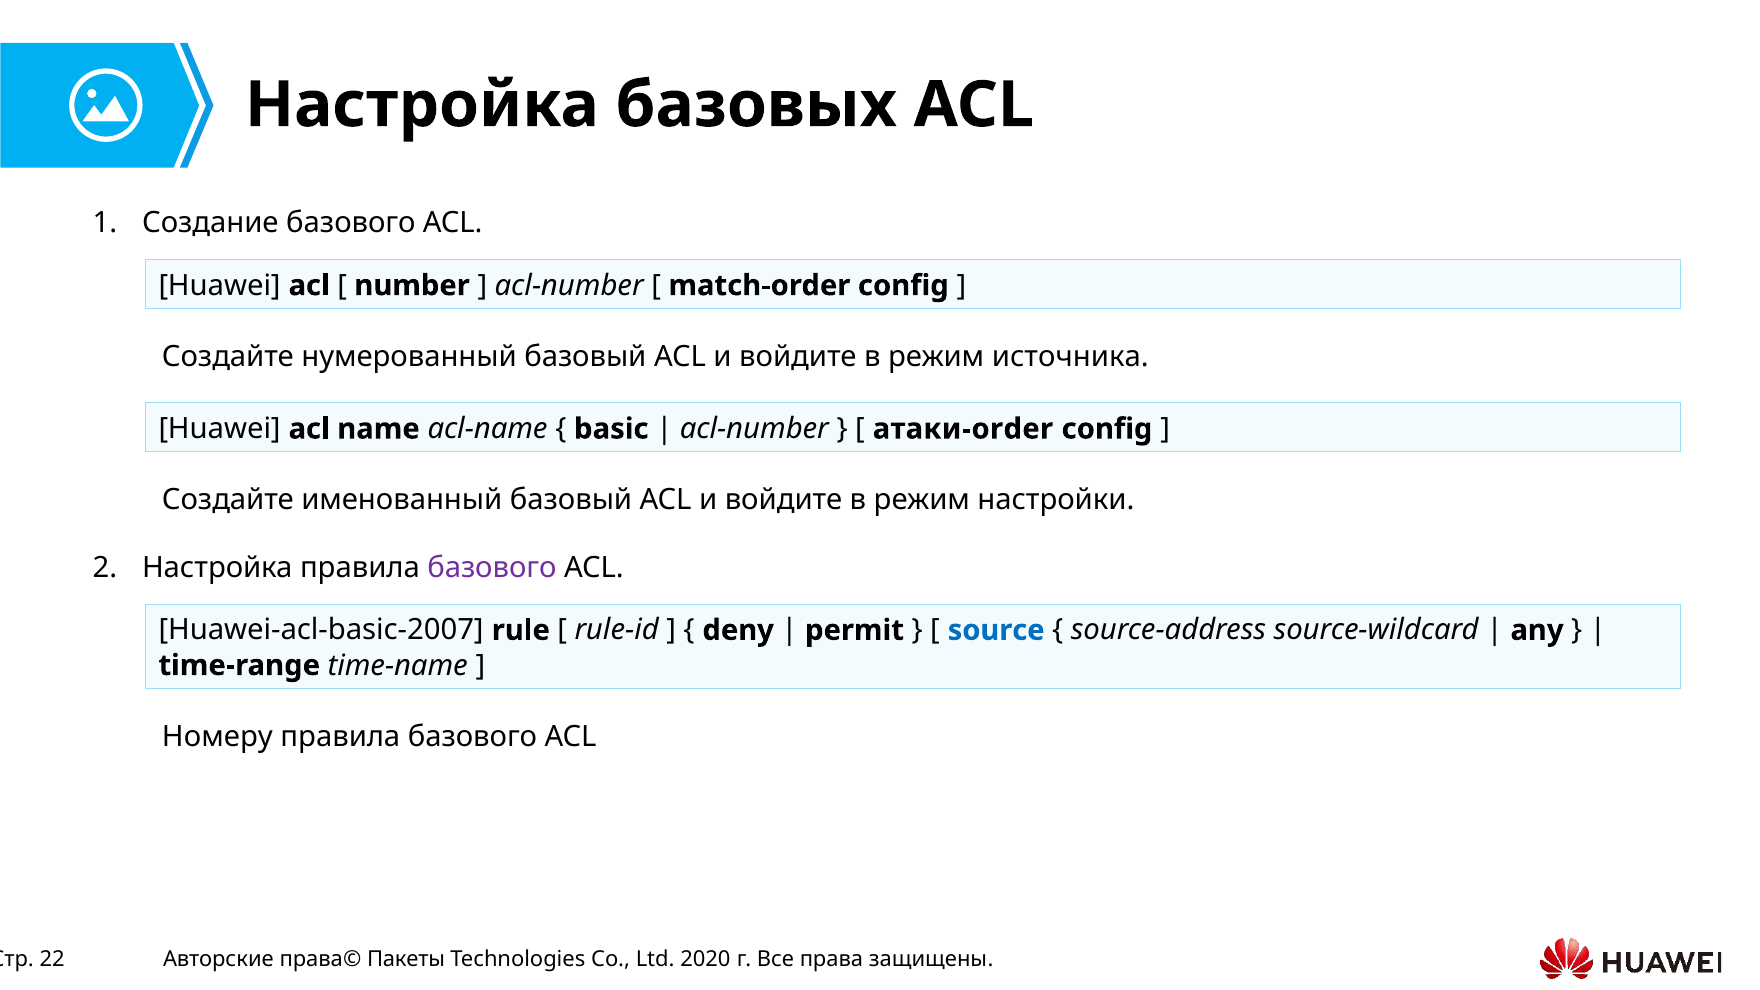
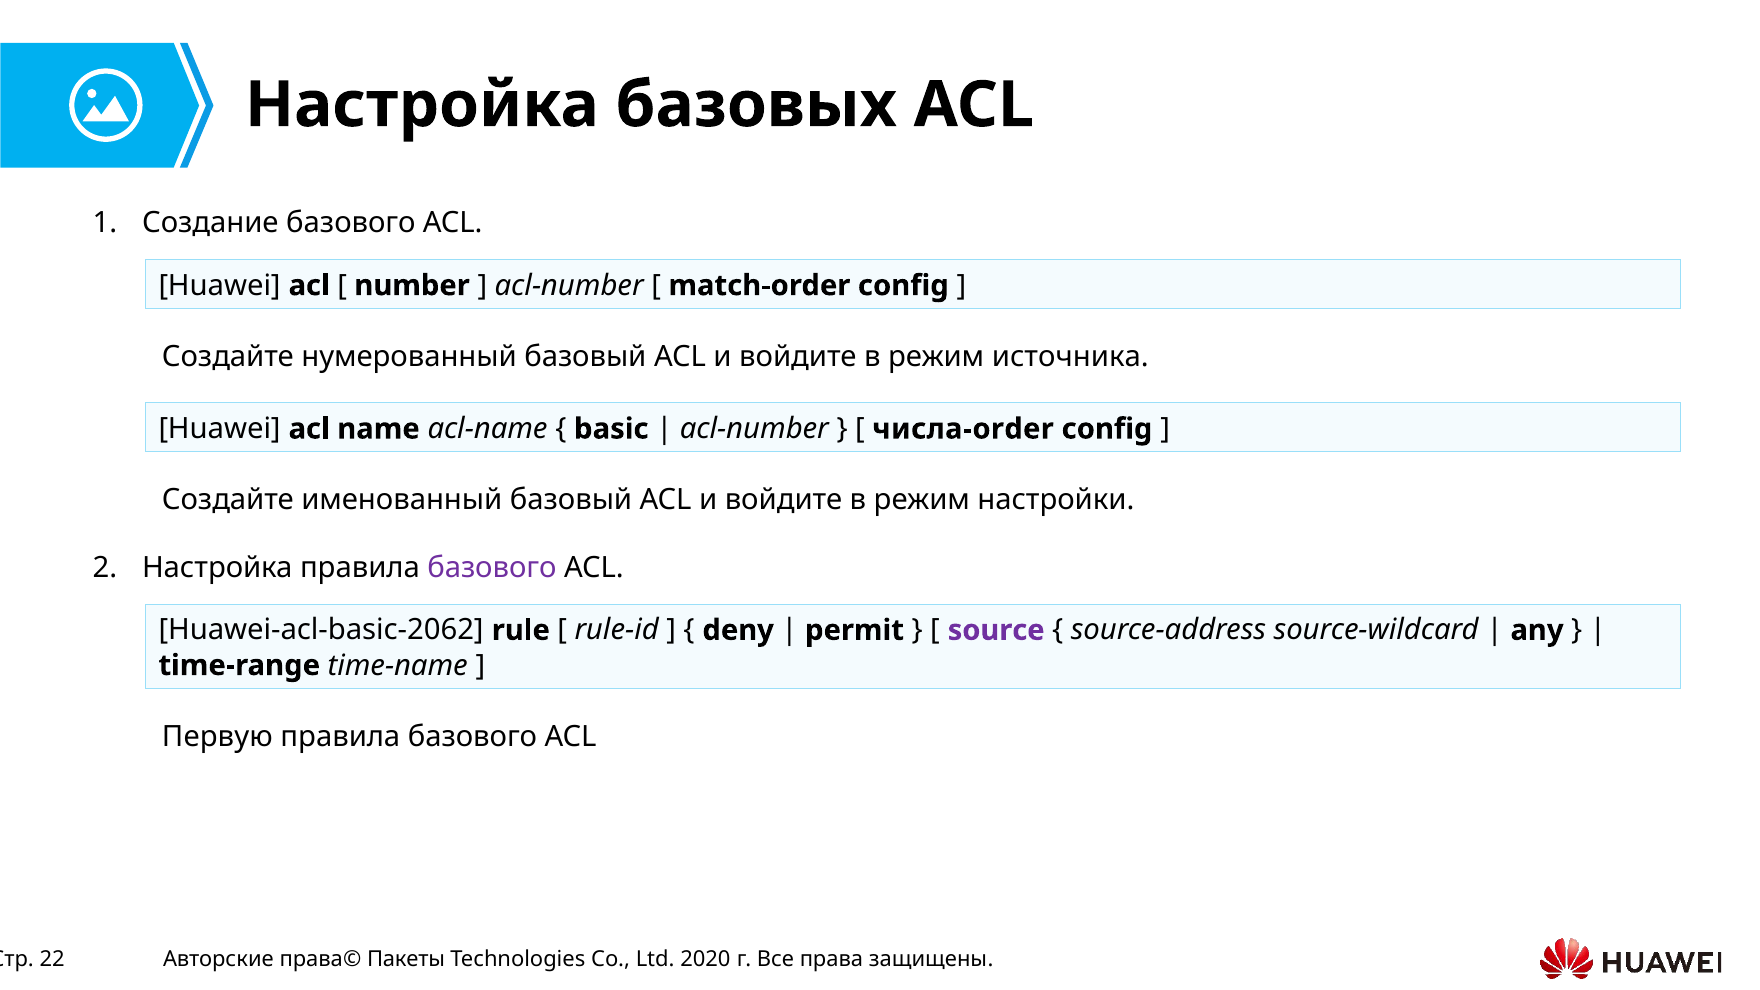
атаки-order: атаки-order -> числа-order
Huawei-acl-basic-2007: Huawei-acl-basic-2007 -> Huawei-acl-basic-2062
source colour: blue -> purple
Номеру: Номеру -> Первую
